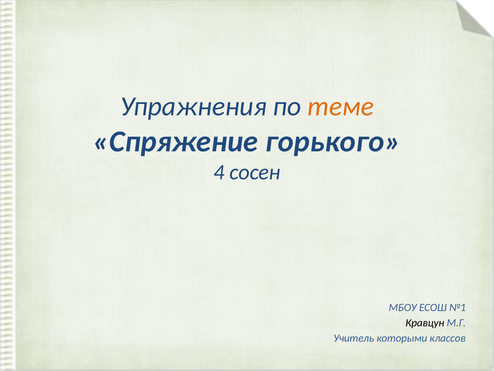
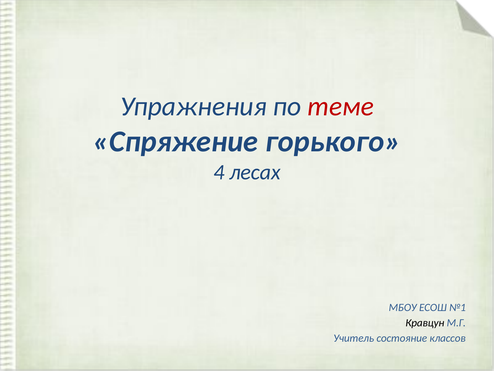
теме colour: orange -> red
сосен: сосен -> лесах
которыми: которыми -> состояние
